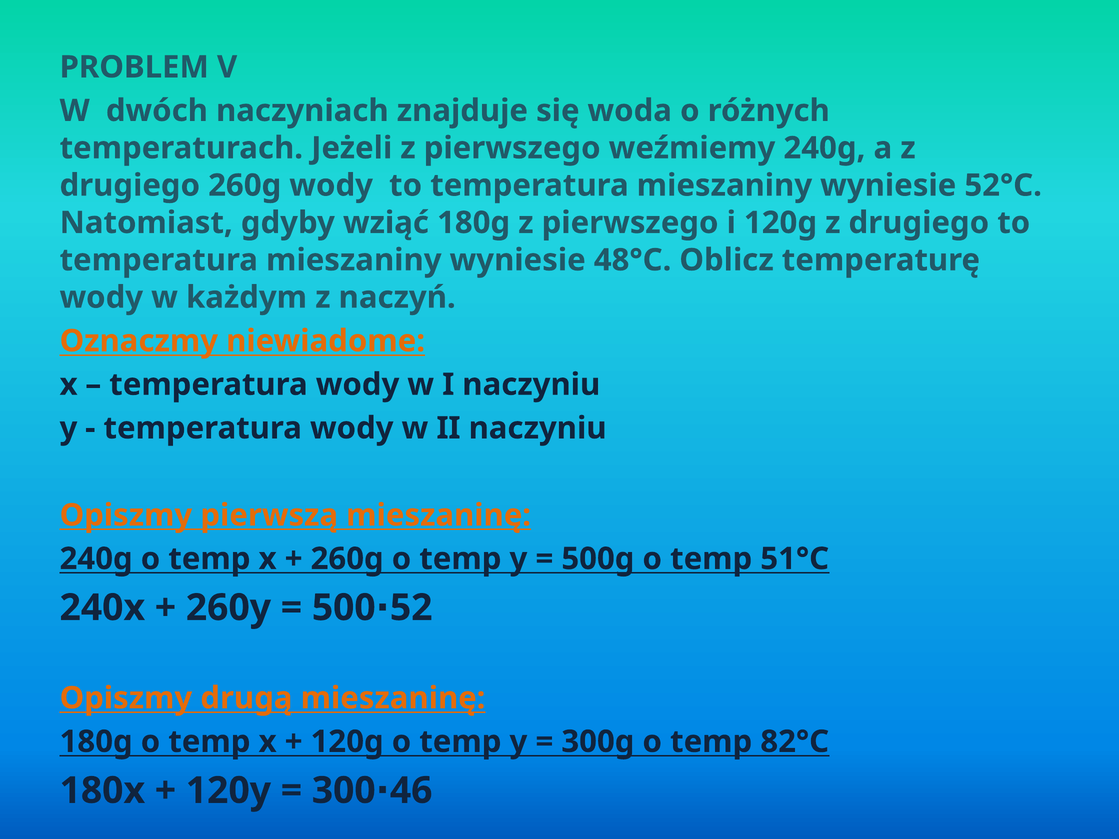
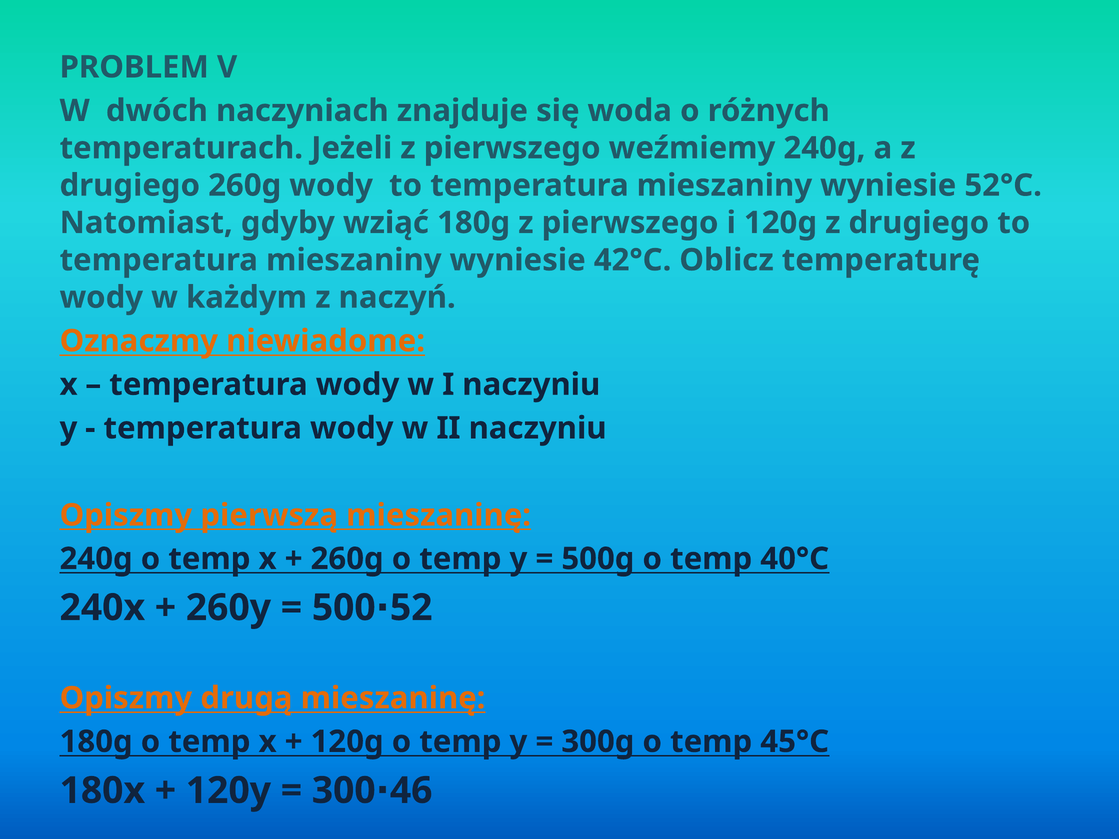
48°C: 48°C -> 42°C
51°C: 51°C -> 40°C
82°C: 82°C -> 45°C
